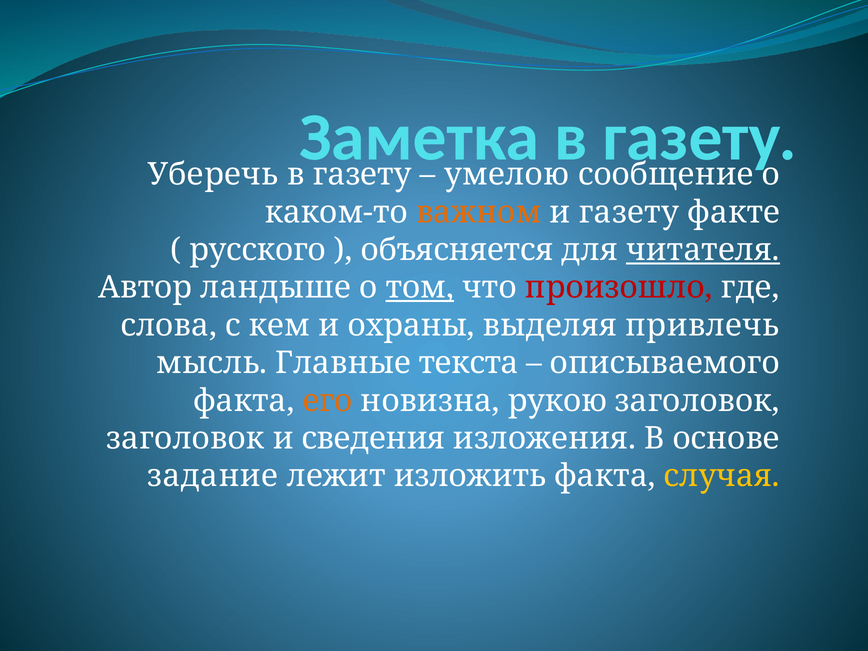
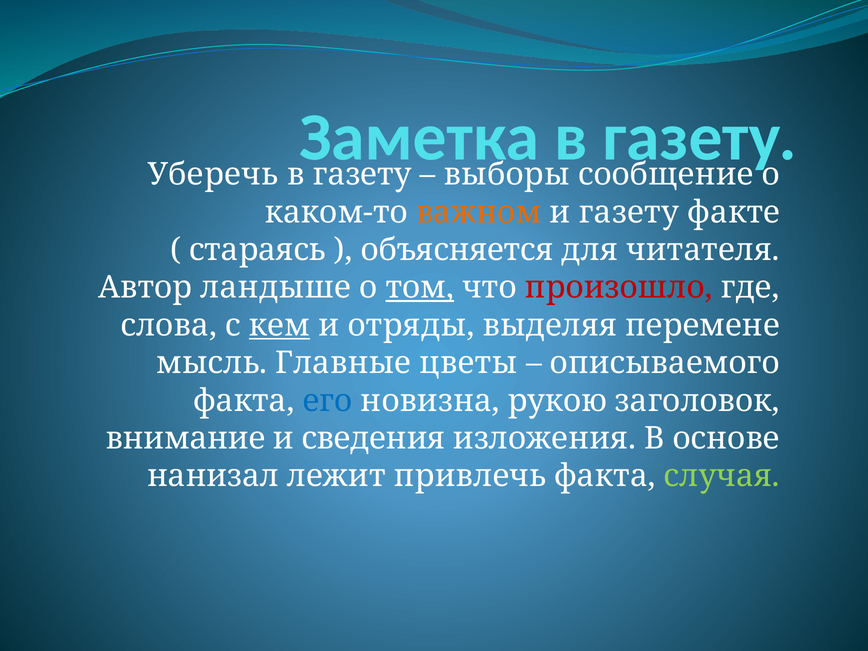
умелою: умелою -> выборы
русского: русского -> стараясь
читателя underline: present -> none
кем underline: none -> present
охраны: охраны -> отряды
привлечь: привлечь -> перемене
текста: текста -> цветы
его colour: orange -> blue
заголовок at (185, 438): заголовок -> внимание
задание: задание -> нанизал
изложить: изложить -> привлечь
случая colour: yellow -> light green
